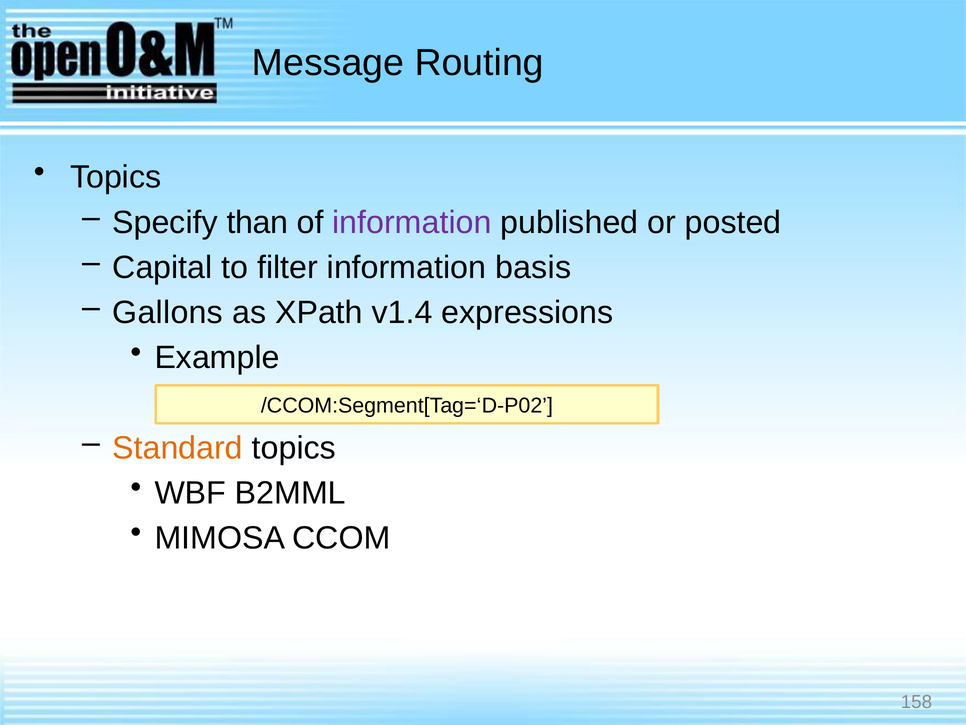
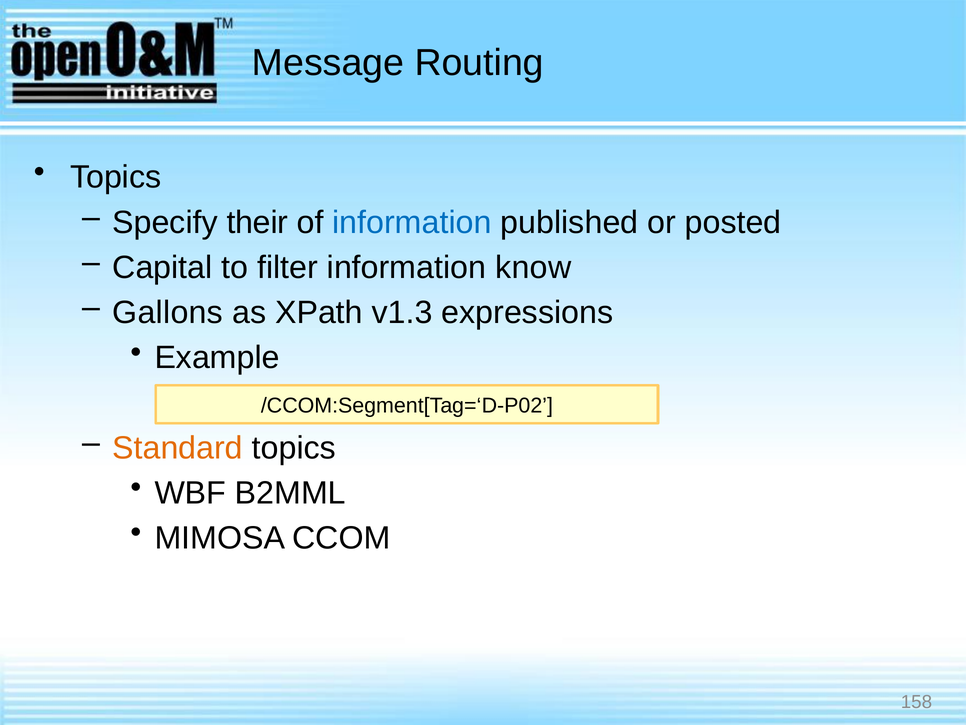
than: than -> their
information at (412, 222) colour: purple -> blue
basis: basis -> know
v1.4: v1.4 -> v1.3
